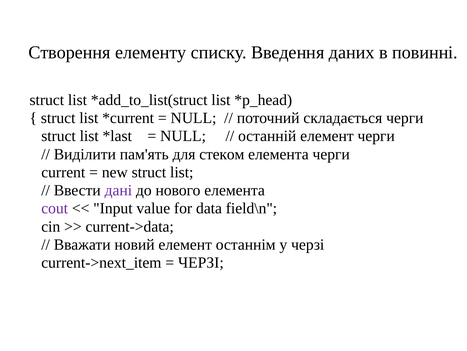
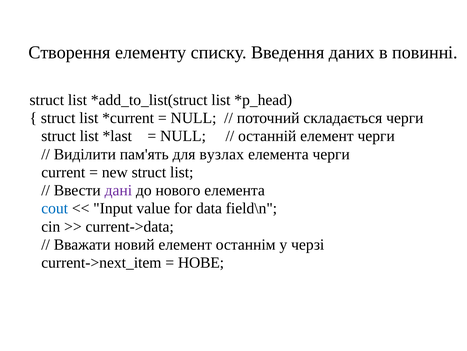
стеком: стеком -> вузлах
cout colour: purple -> blue
ЧЕРЗІ at (201, 262): ЧЕРЗІ -> НОВЕ
